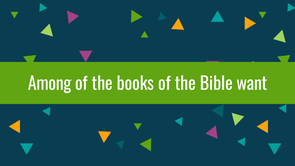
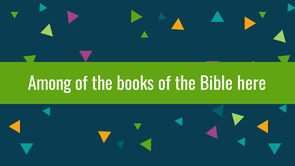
want: want -> here
